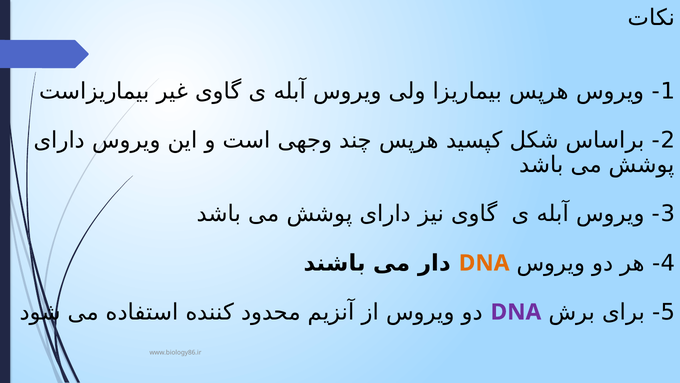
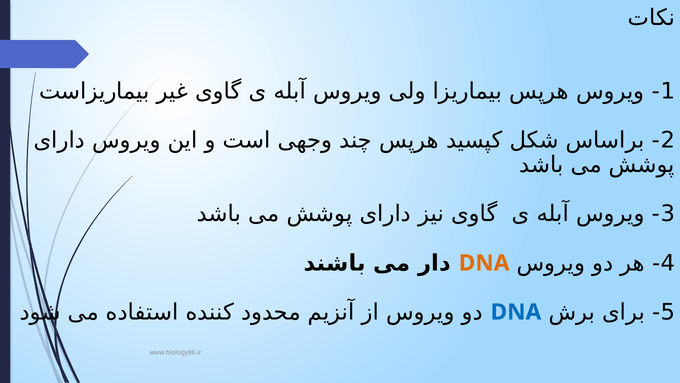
DNA at (516, 312) colour: purple -> blue
